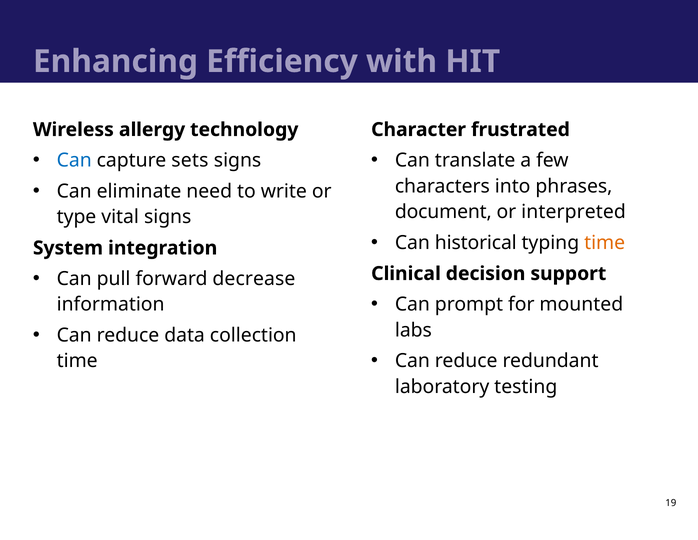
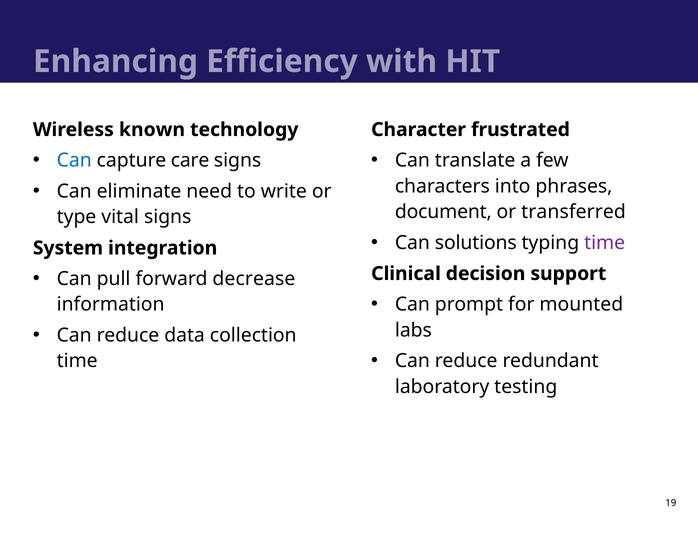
allergy: allergy -> known
sets: sets -> care
interpreted: interpreted -> transferred
historical: historical -> solutions
time at (605, 242) colour: orange -> purple
